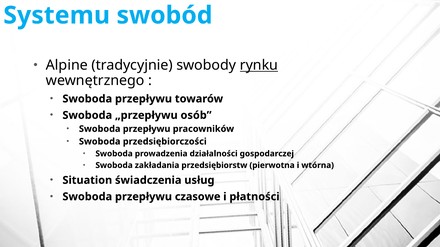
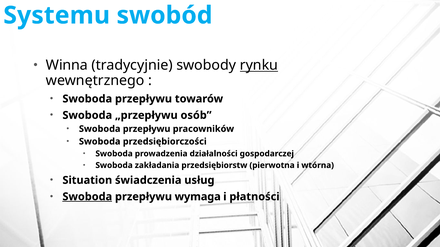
Alpine: Alpine -> Winna
Swoboda at (87, 197) underline: none -> present
czasowe: czasowe -> wymaga
